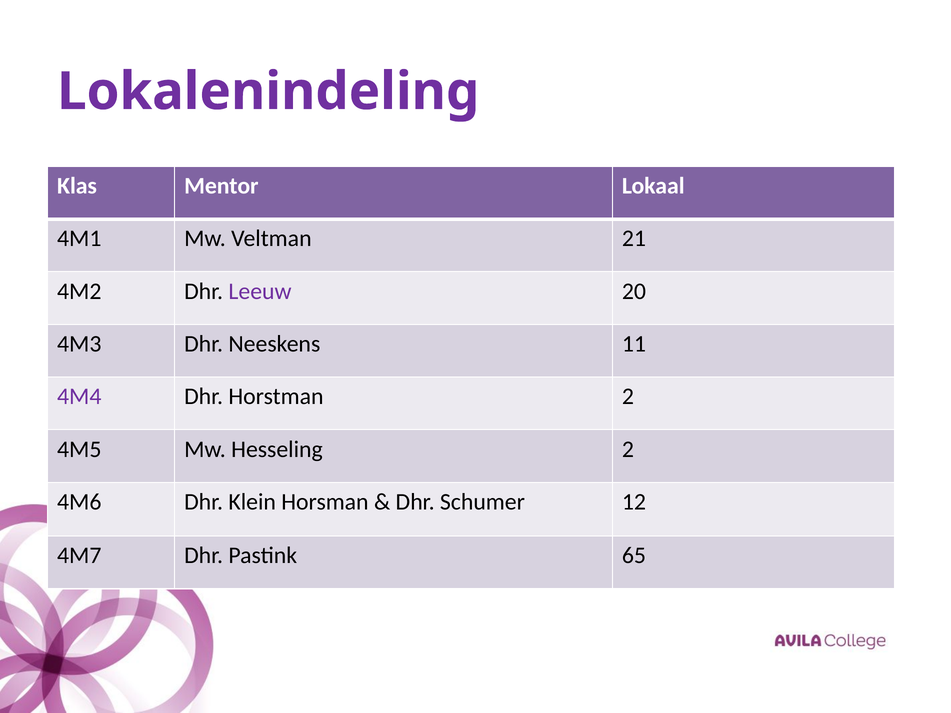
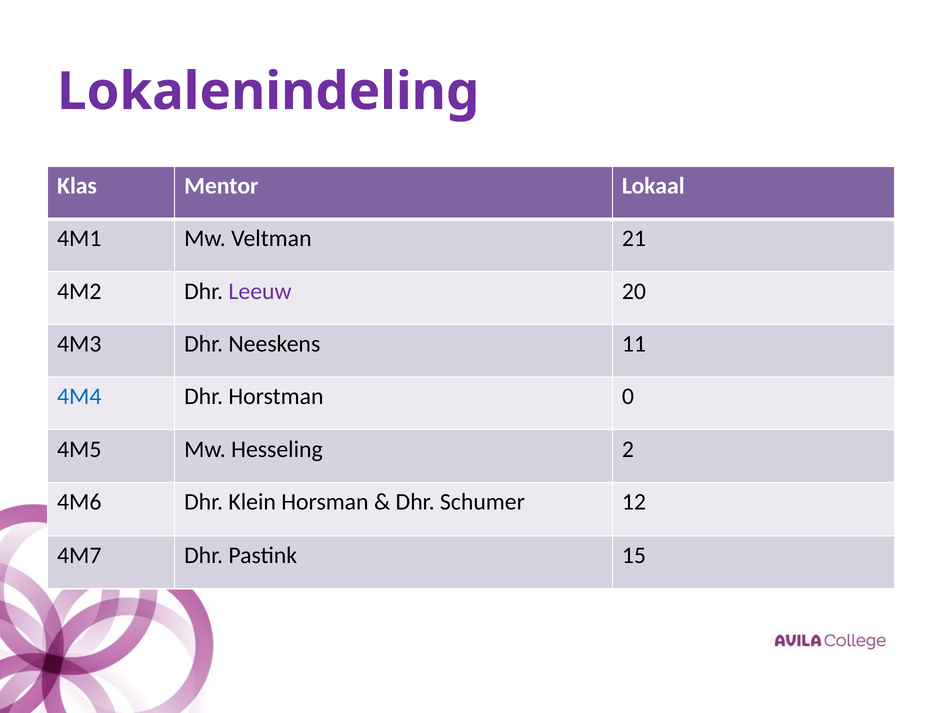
4M4 colour: purple -> blue
Horstman 2: 2 -> 0
65: 65 -> 15
